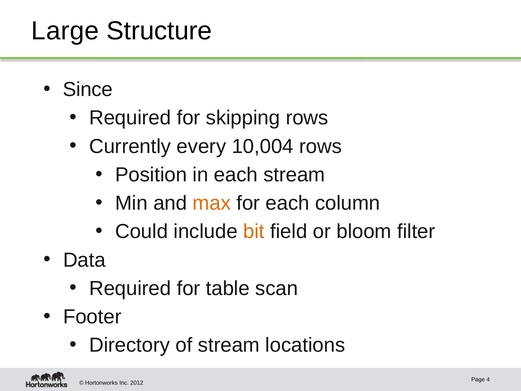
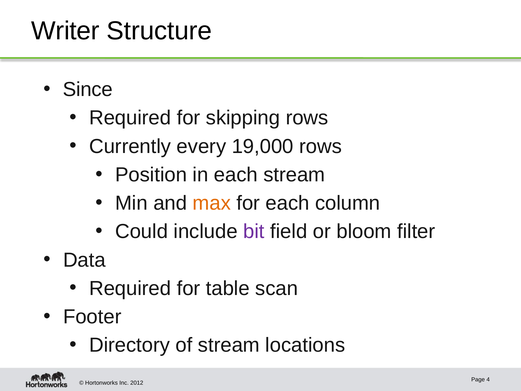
Large: Large -> Writer
10,004: 10,004 -> 19,000
bit colour: orange -> purple
